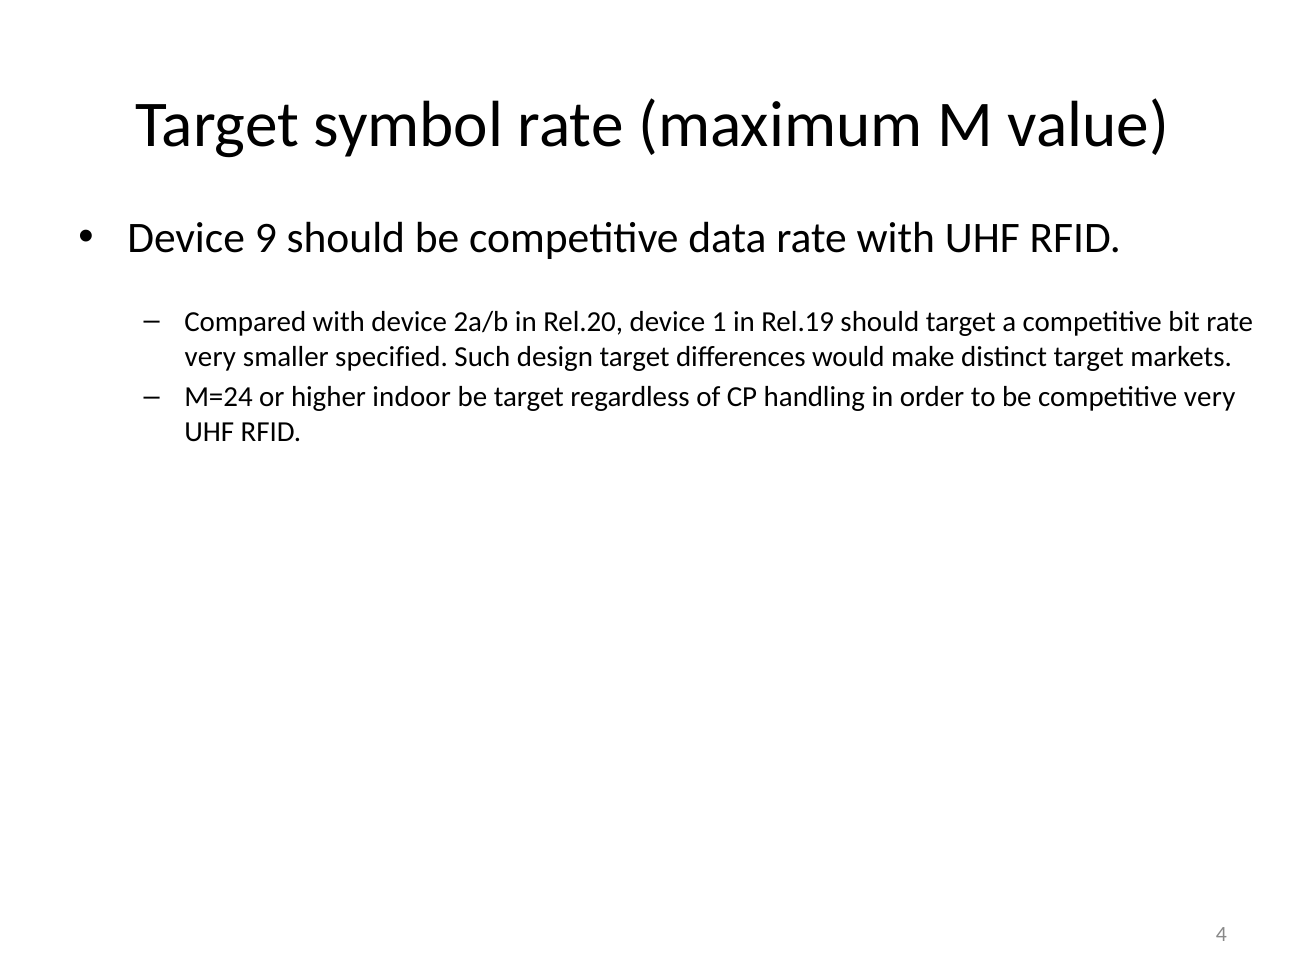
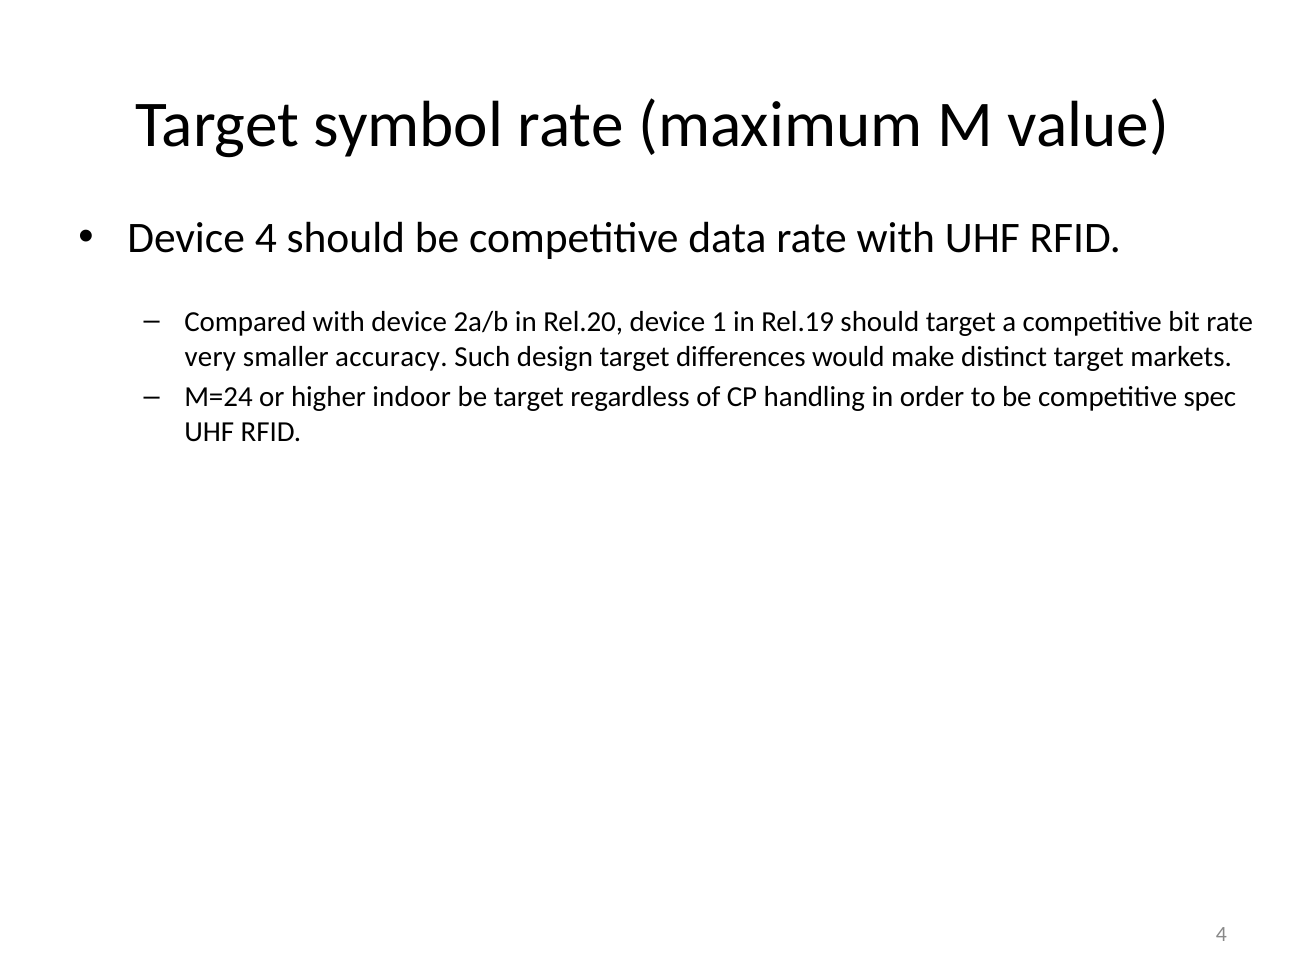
Device 9: 9 -> 4
specified: specified -> accuracy
competitive very: very -> spec
